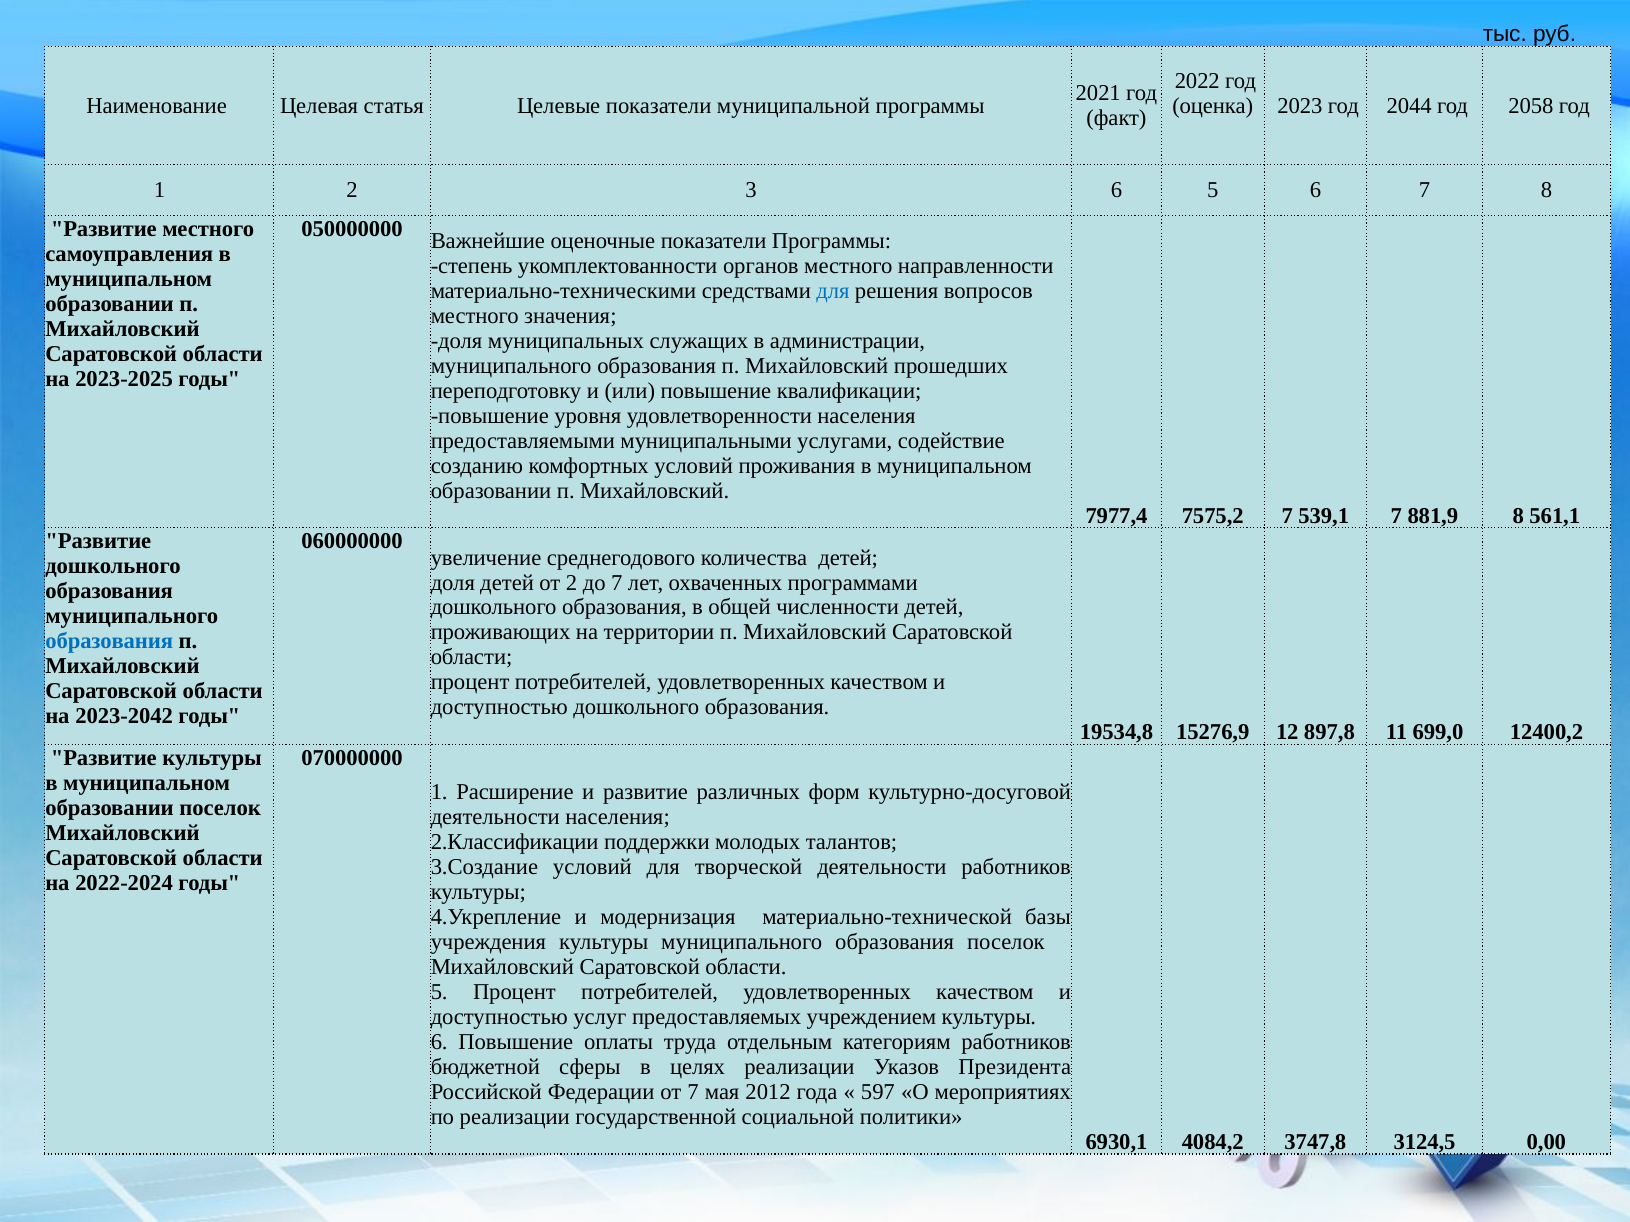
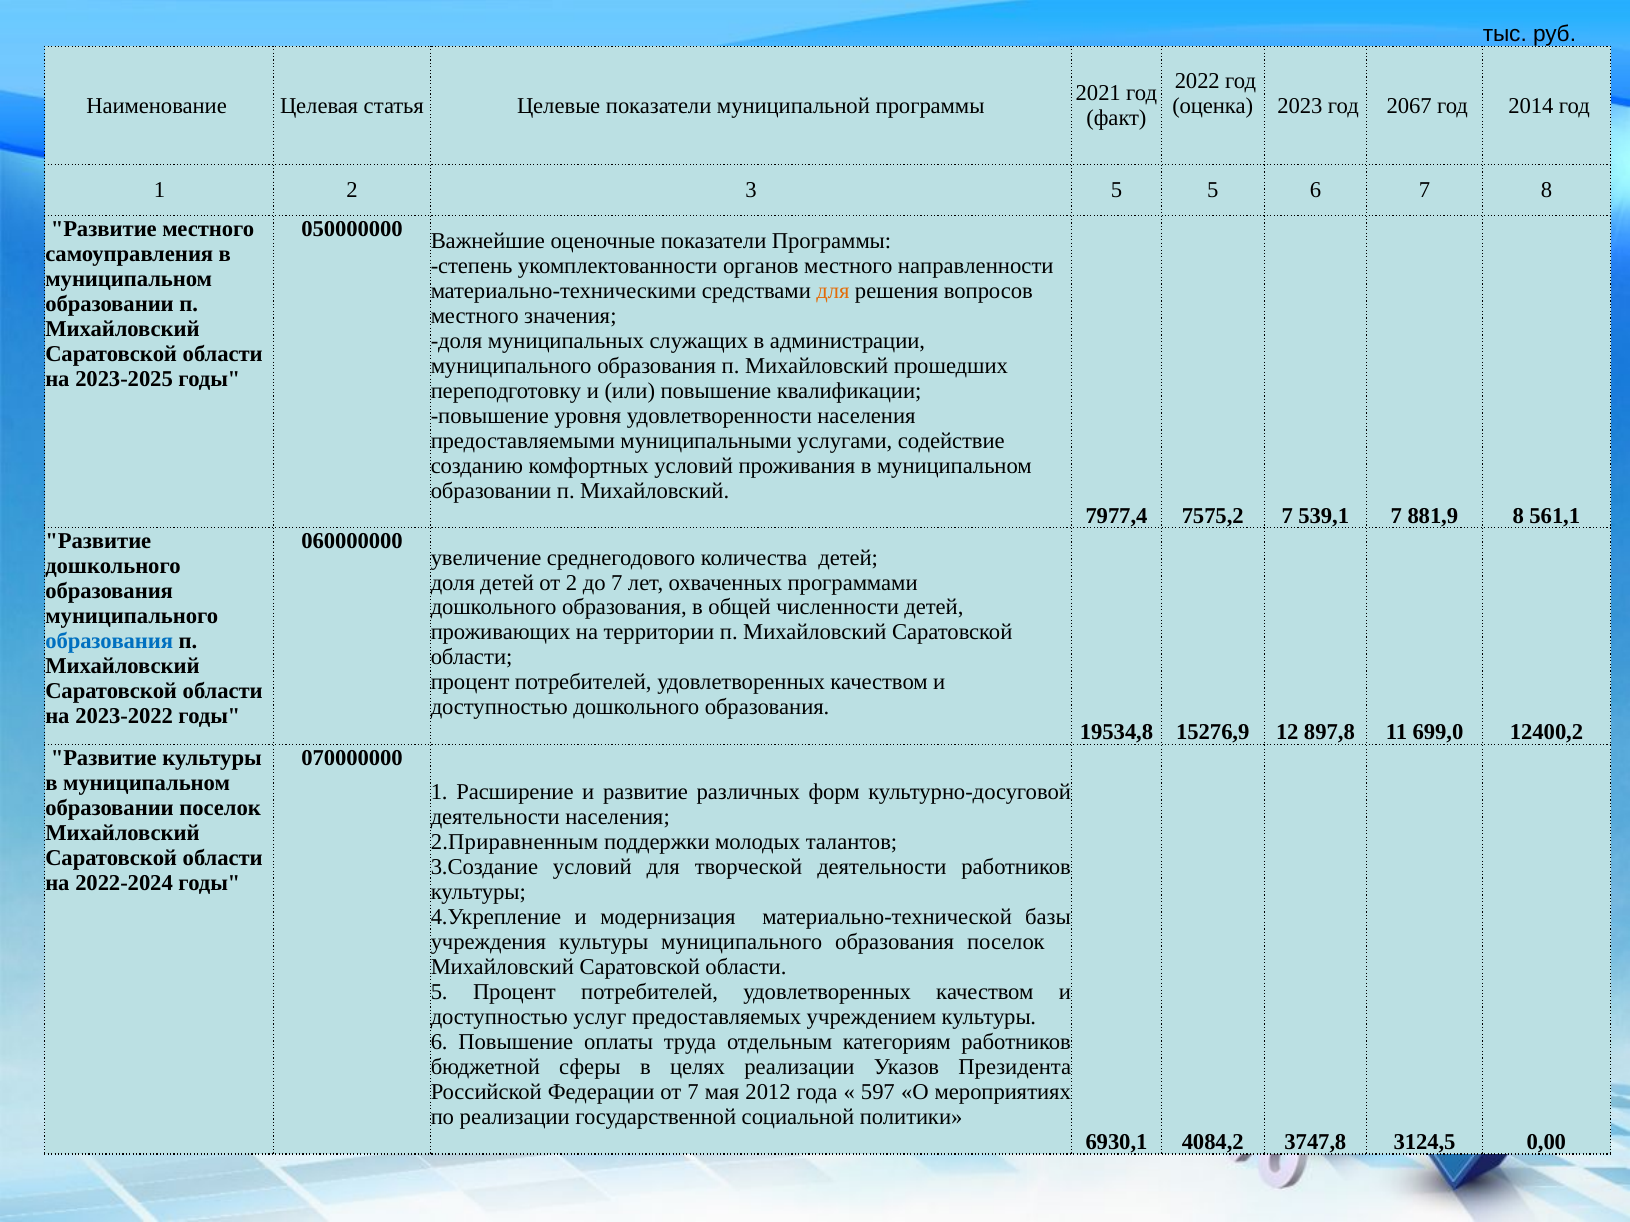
2044: 2044 -> 2067
2058: 2058 -> 2014
3 6: 6 -> 5
для at (833, 291) colour: blue -> orange
2023-2042: 2023-2042 -> 2023-2022
2.Классификации: 2.Классификации -> 2.Приравненным
